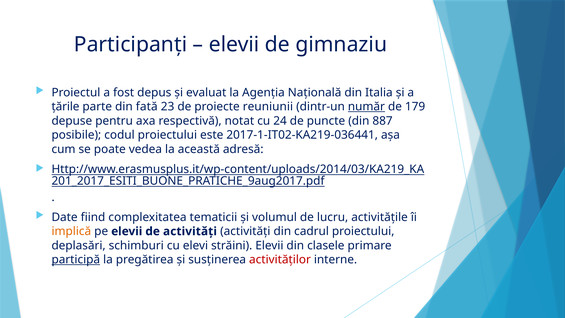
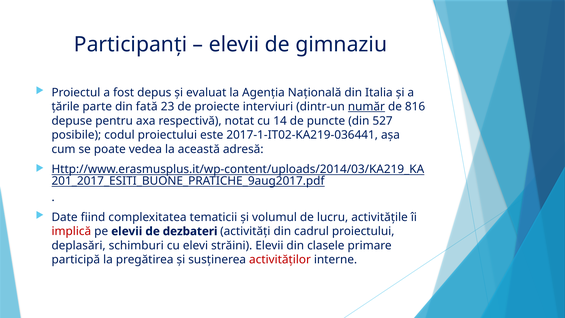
reuniunii: reuniunii -> interviuri
179: 179 -> 816
24: 24 -> 14
887: 887 -> 527
implică colour: orange -> red
de activități: activități -> dezbateri
participă underline: present -> none
